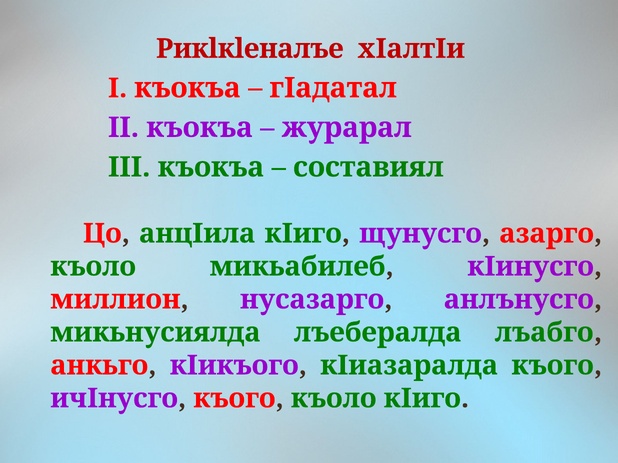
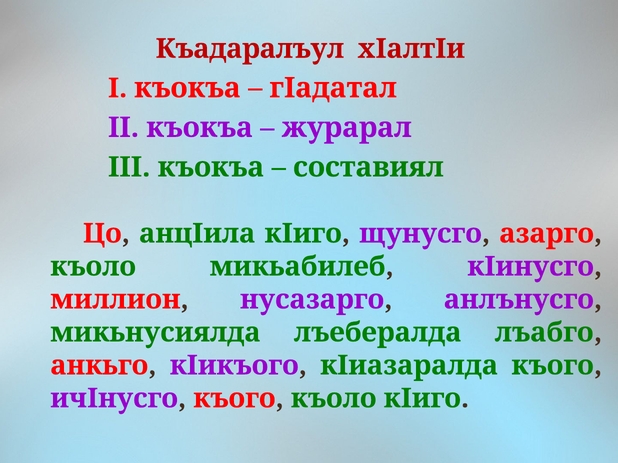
Рикlкlеналъе: Рикlкlеналъе -> Къадаралъул
